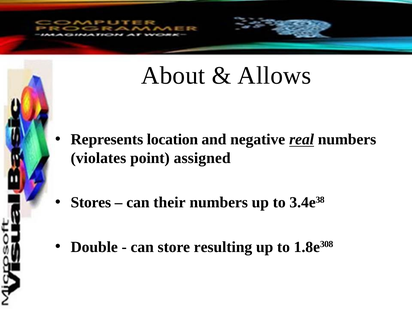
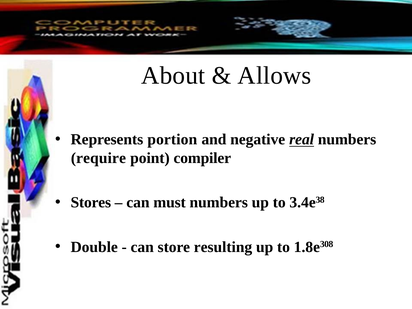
location: location -> portion
violates: violates -> require
assigned: assigned -> compiler
their: their -> must
